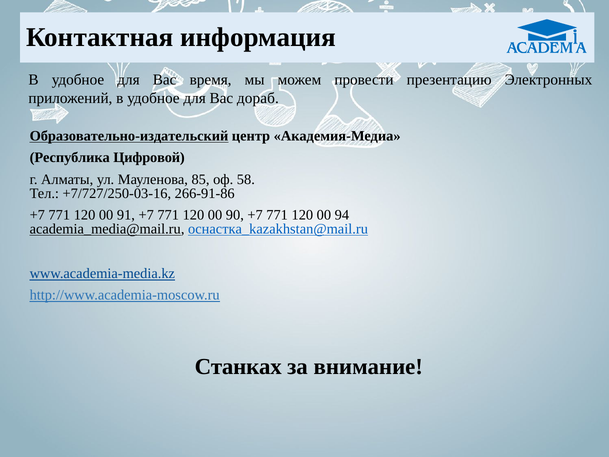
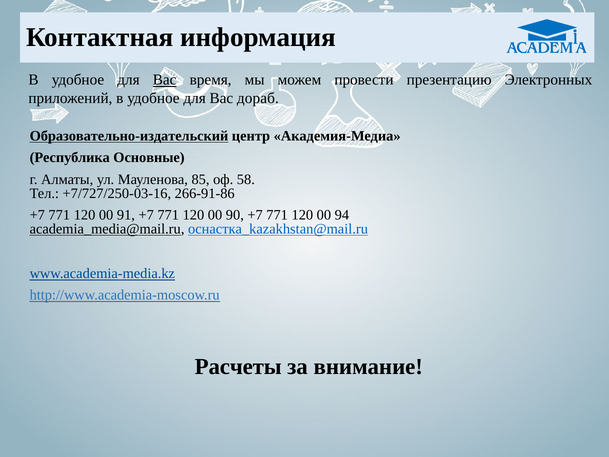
Вас at (165, 80) underline: none -> present
Цифровой: Цифровой -> Основные
Станках: Станках -> Расчеты
